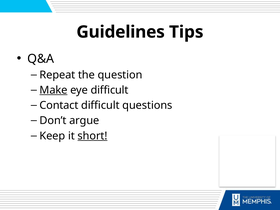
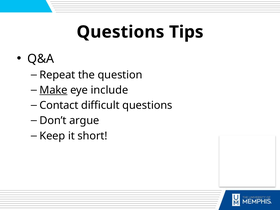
Guidelines at (121, 32): Guidelines -> Questions
eye difficult: difficult -> include
short underline: present -> none
